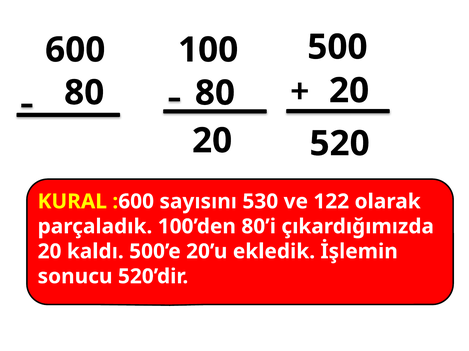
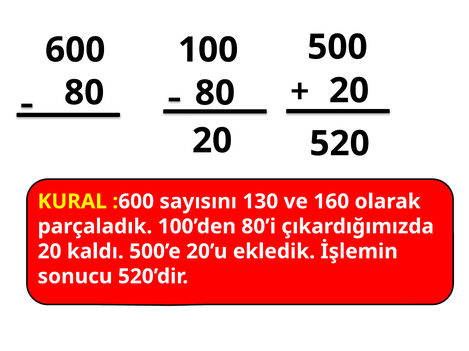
530: 530 -> 130
122: 122 -> 160
